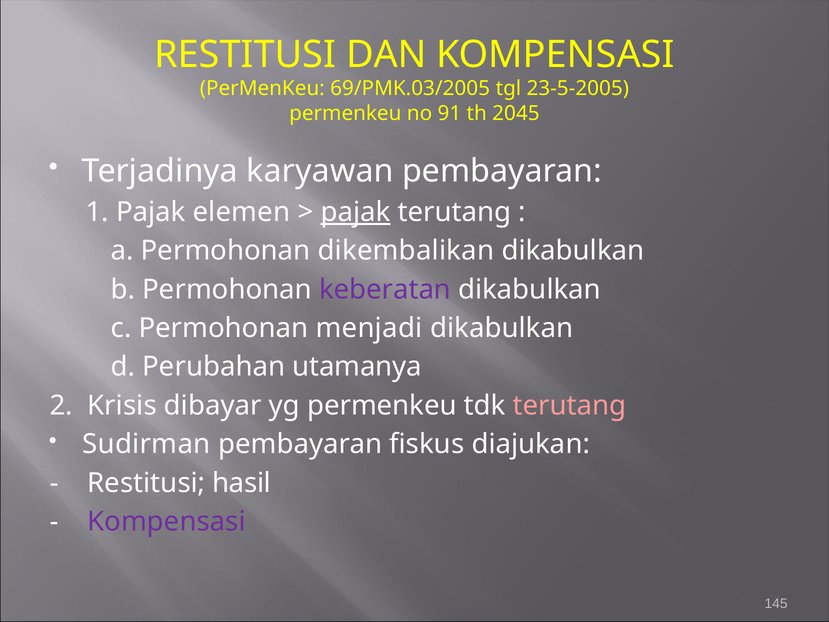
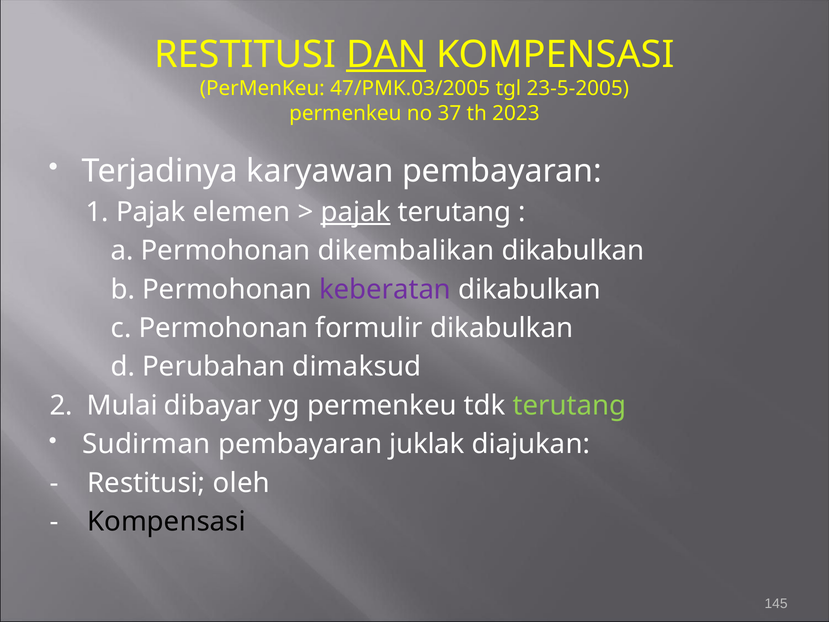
DAN underline: none -> present
69/PMK.03/2005: 69/PMK.03/2005 -> 47/PMK.03/2005
91: 91 -> 37
2045: 2045 -> 2023
menjadi: menjadi -> formulir
utamanya: utamanya -> dimaksud
Krisis: Krisis -> Mulai
terutang at (570, 405) colour: pink -> light green
fiskus: fiskus -> juklak
hasil: hasil -> oleh
Kompensasi at (167, 521) colour: purple -> black
